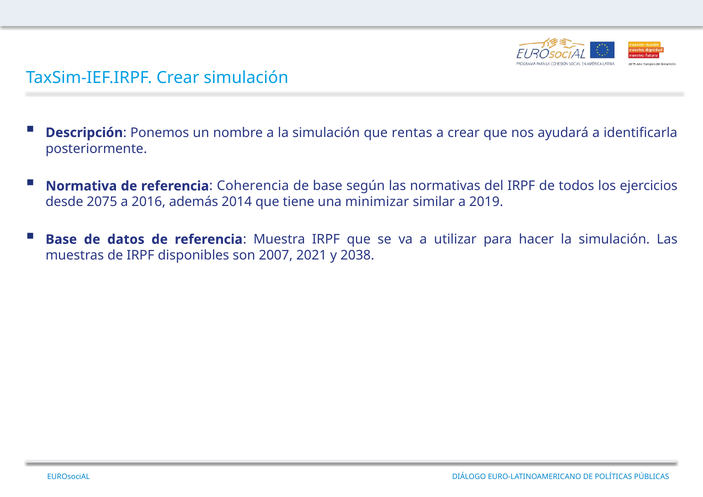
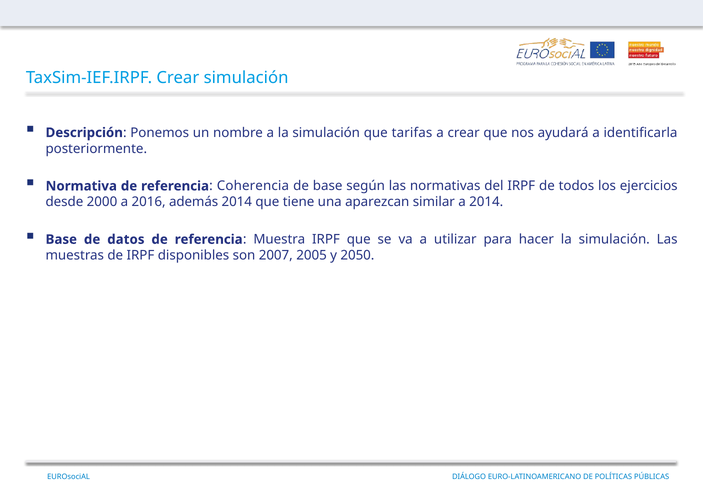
rentas: rentas -> tarifas
2075: 2075 -> 2000
minimizar: minimizar -> aparezcan
a 2019: 2019 -> 2014
2021: 2021 -> 2005
2038: 2038 -> 2050
